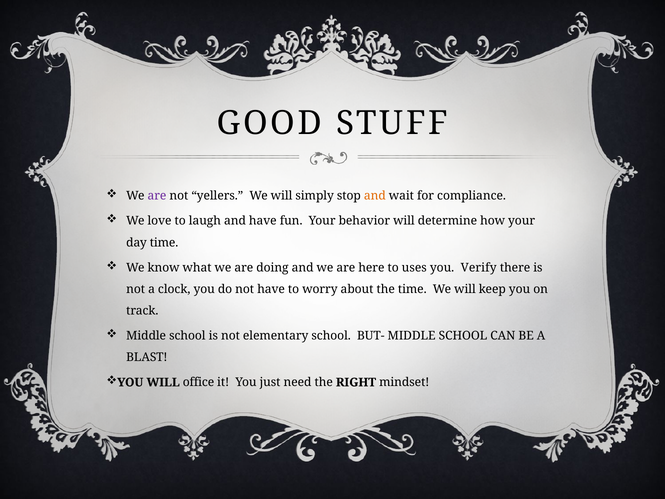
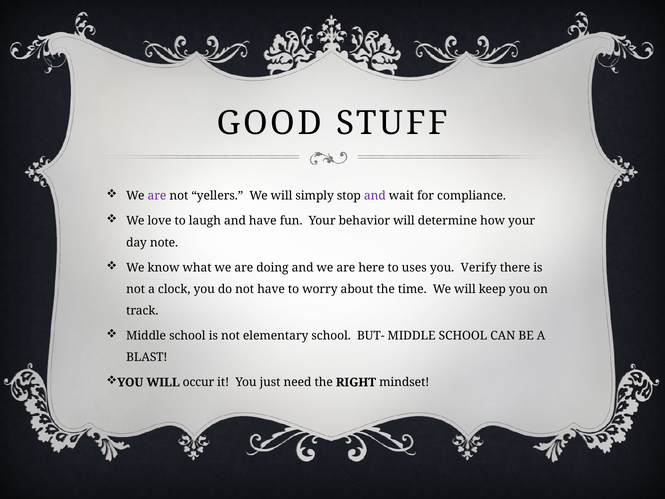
and at (375, 196) colour: orange -> purple
day time: time -> note
office: office -> occur
